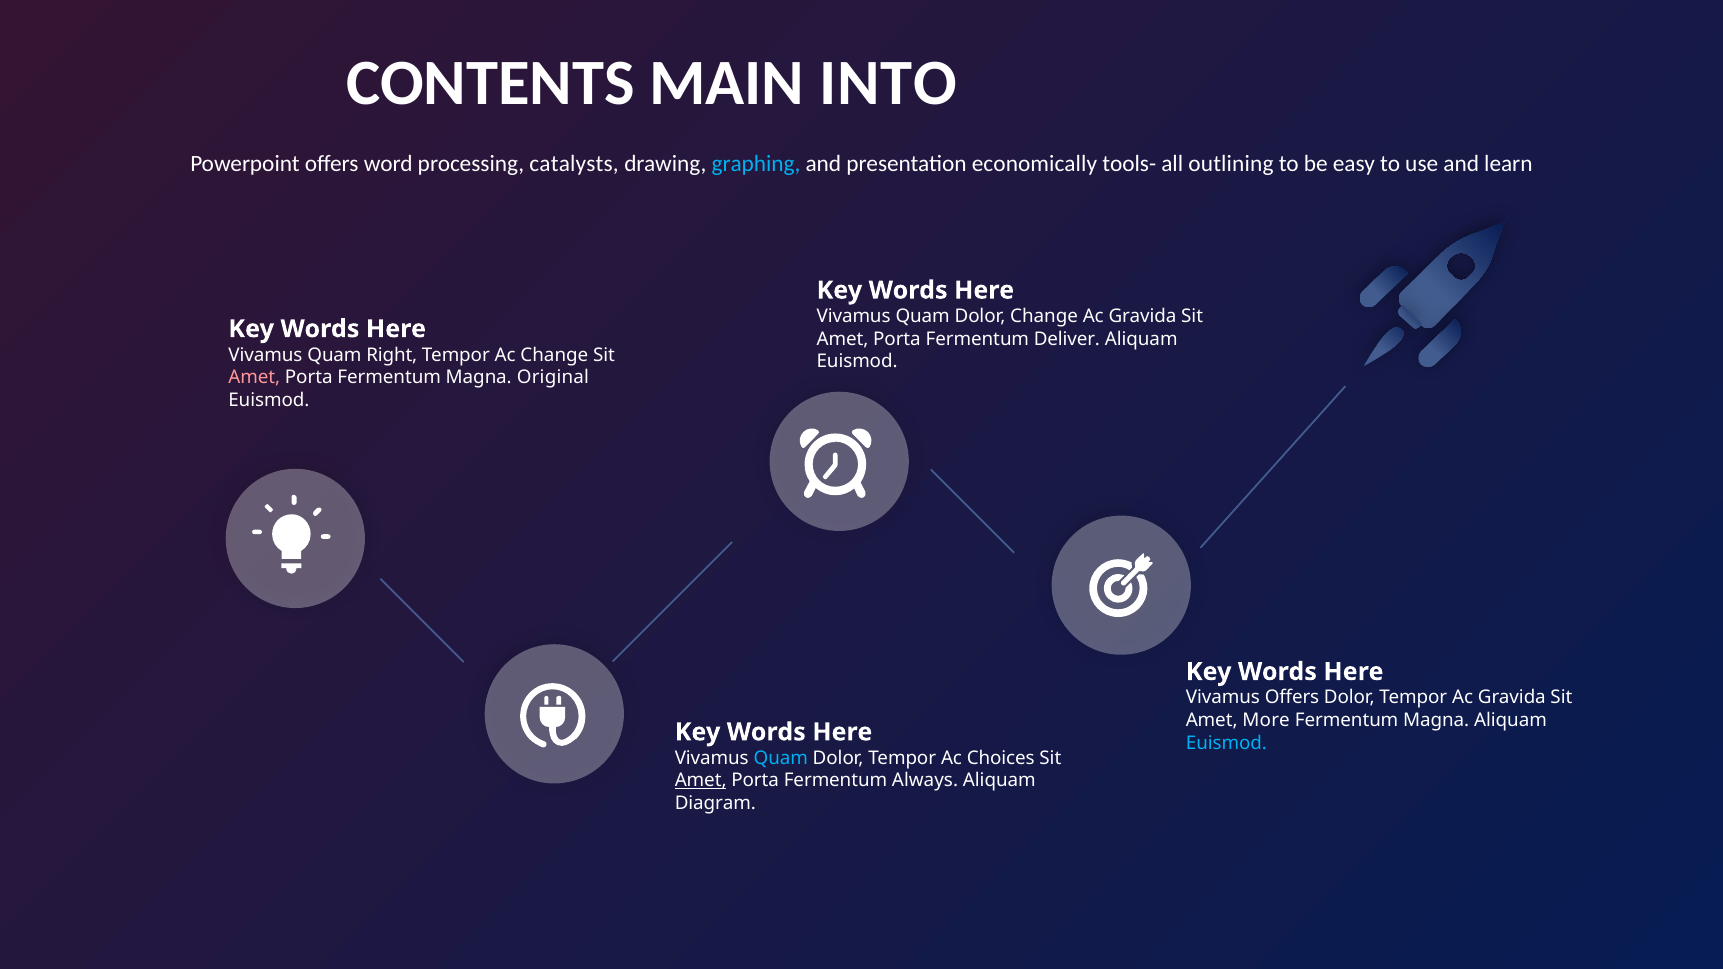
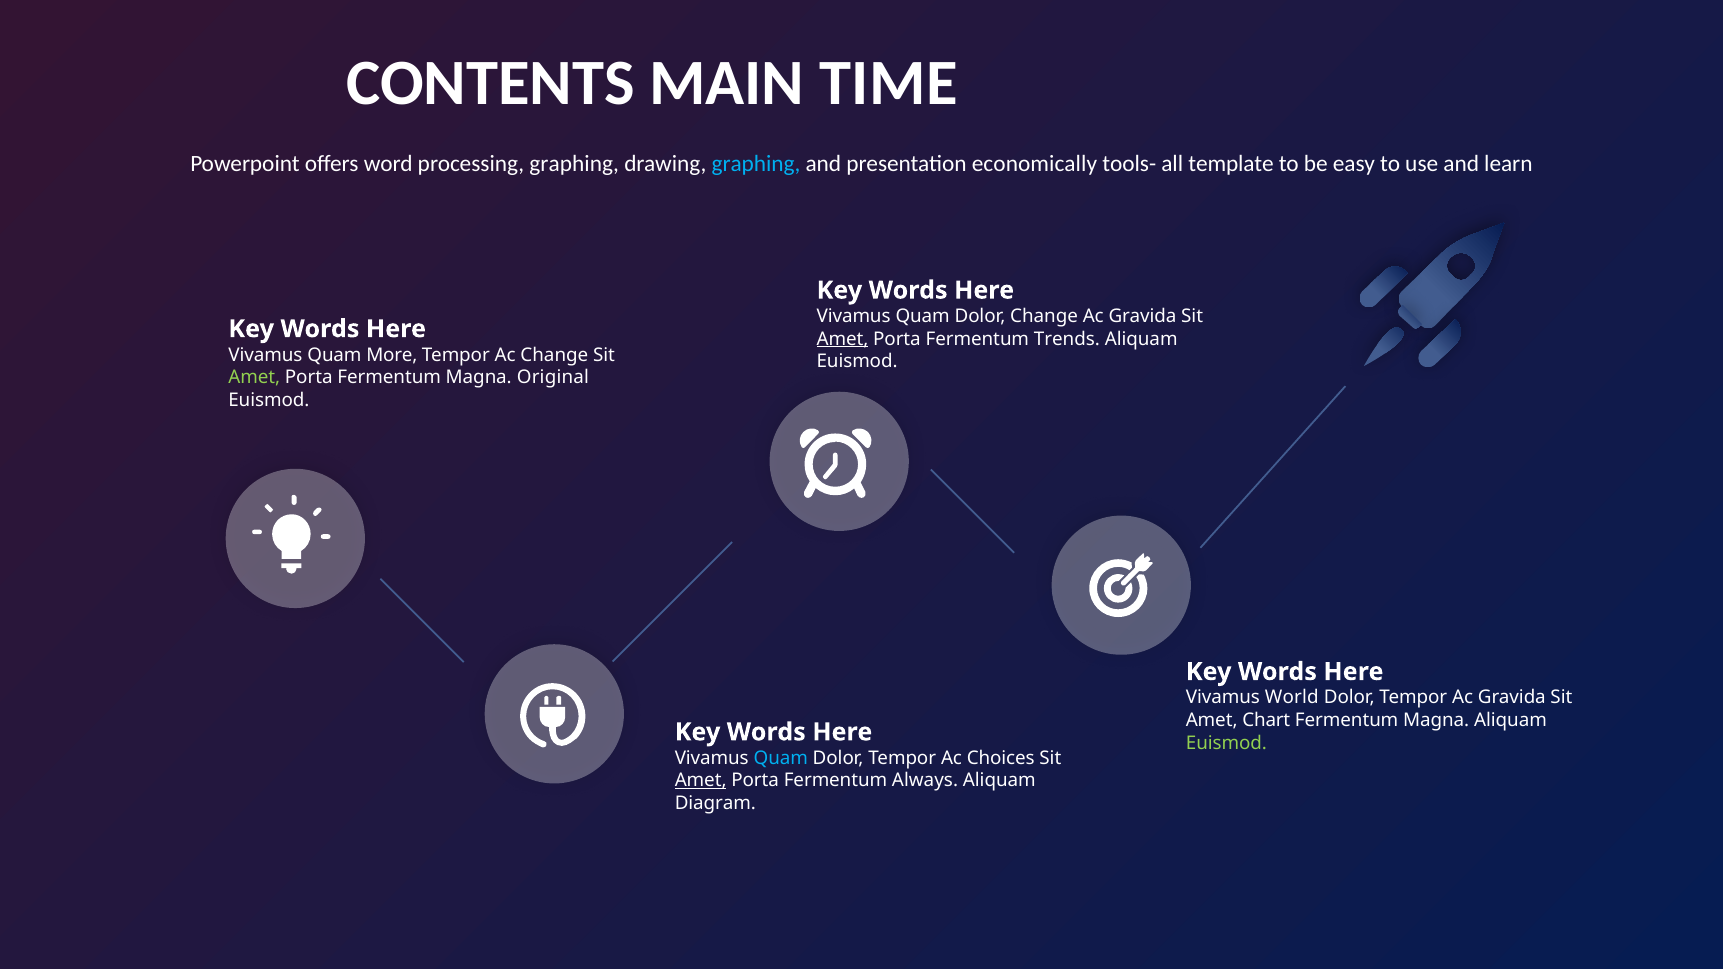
INTO: INTO -> TIME
processing catalysts: catalysts -> graphing
outlining: outlining -> template
Amet at (843, 339) underline: none -> present
Deliver: Deliver -> Trends
Right: Right -> More
Amet at (254, 377) colour: pink -> light green
Vivamus Offers: Offers -> World
More: More -> Chart
Euismod at (1226, 743) colour: light blue -> light green
